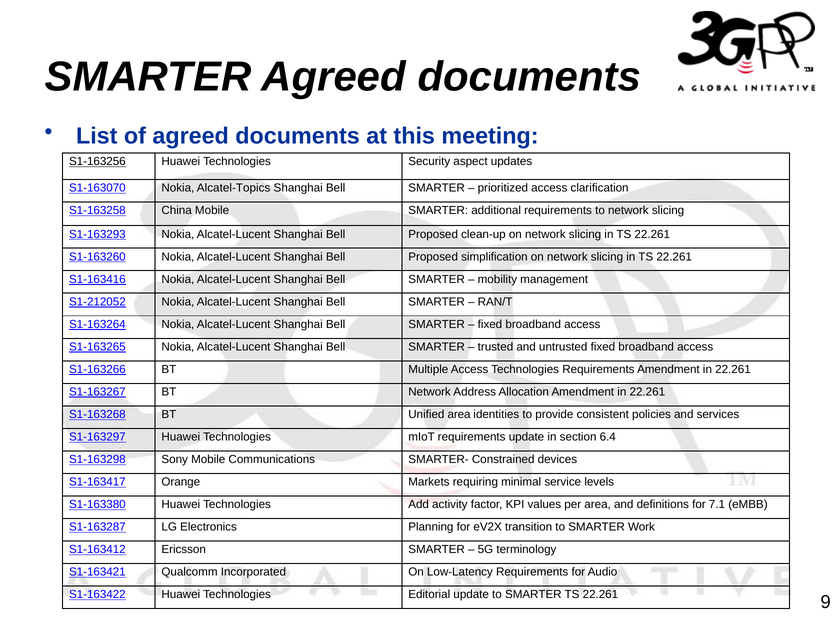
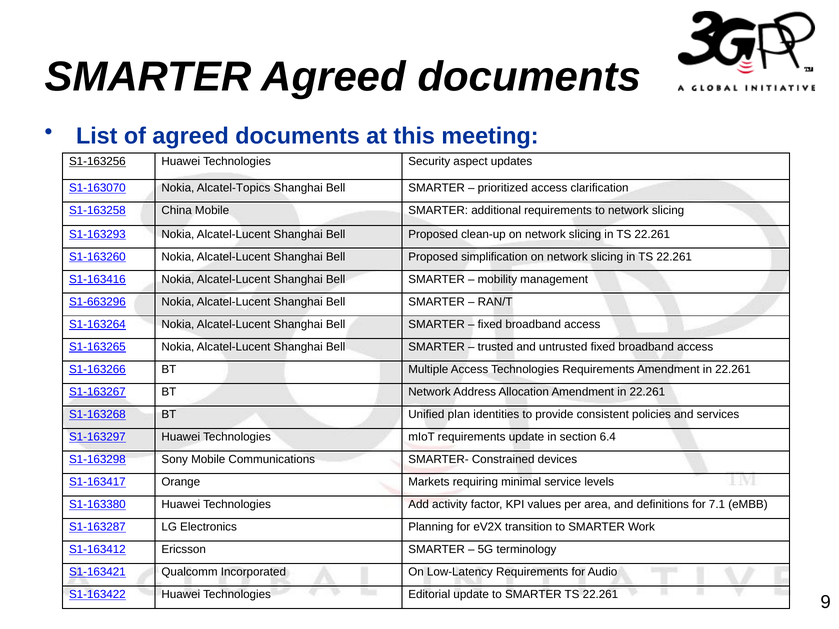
S1-212052: S1-212052 -> S1-663296
Unified area: area -> plan
